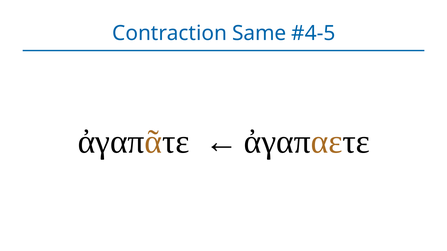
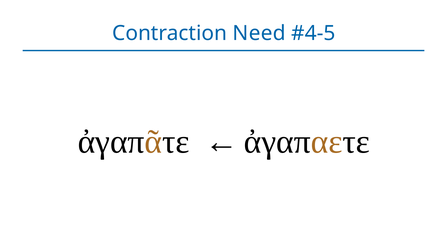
Same: Same -> Need
